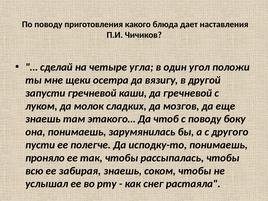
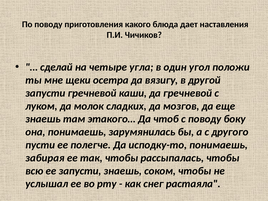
проняло: проняло -> забирая
ее забирая: забирая -> запусти
